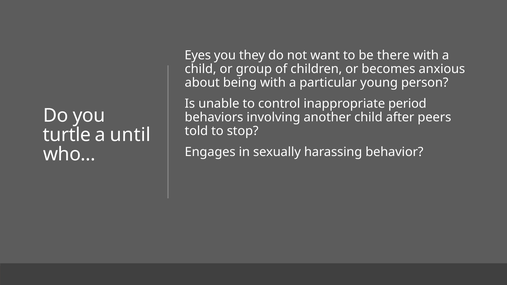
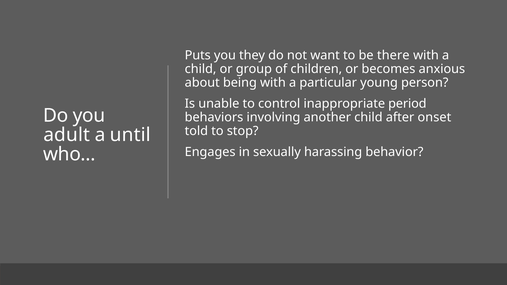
Eyes: Eyes -> Puts
peers: peers -> onset
turtle: turtle -> adult
